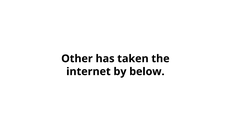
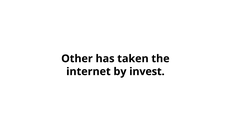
below: below -> invest
